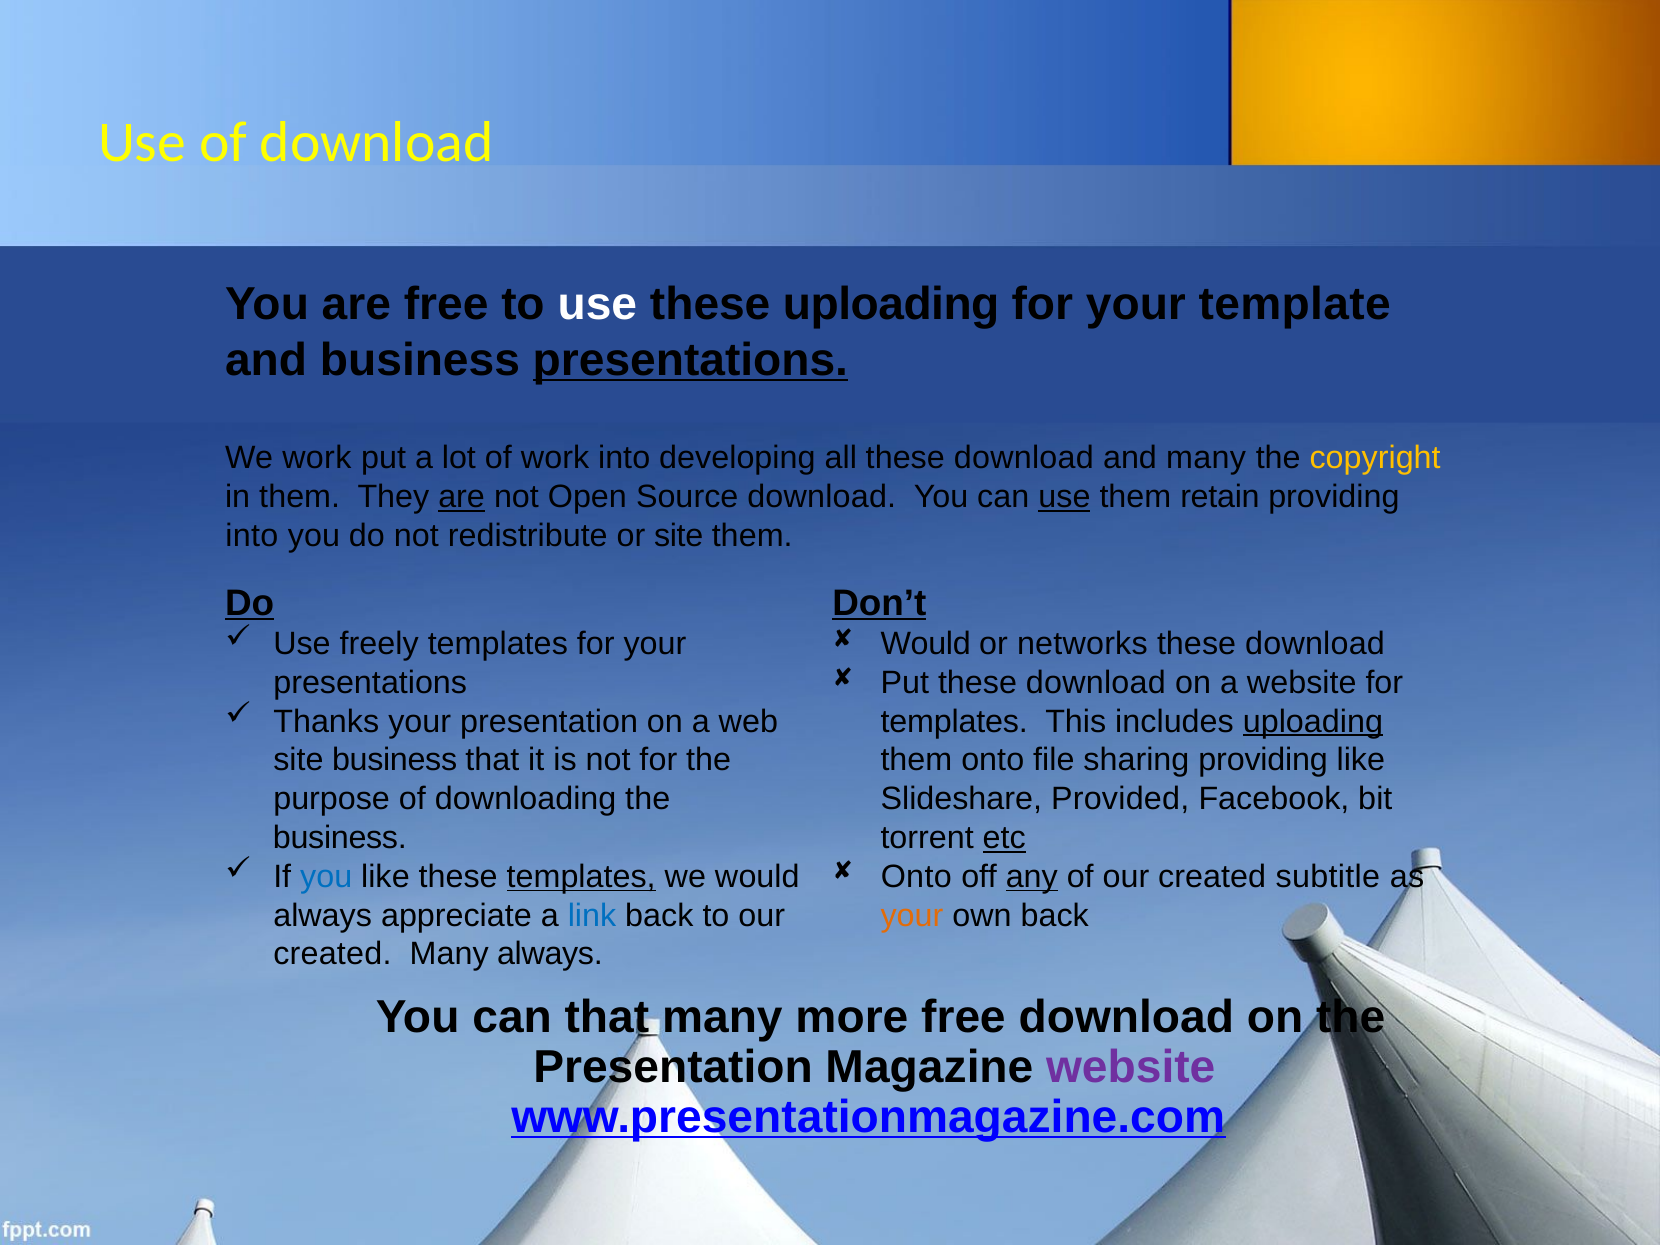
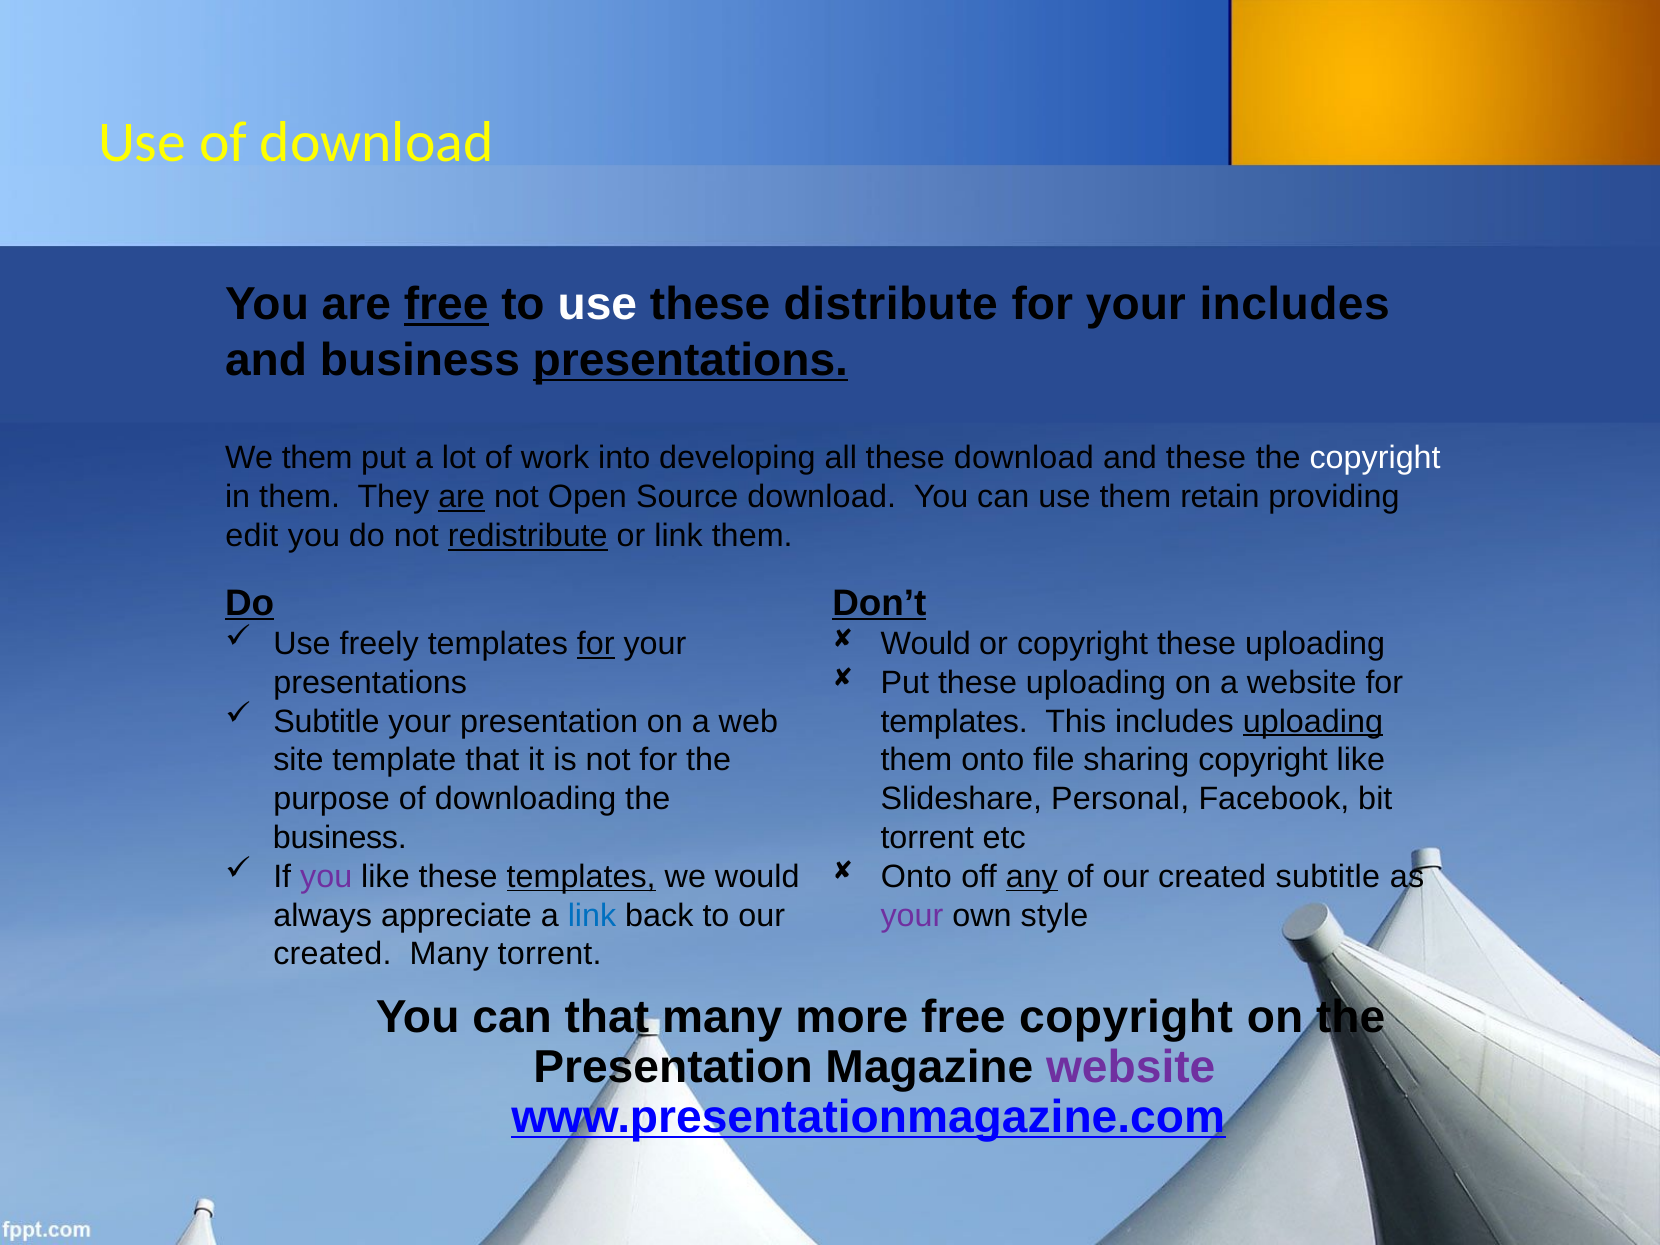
free at (446, 305) underline: none -> present
these uploading: uploading -> distribute
your template: template -> includes
We work: work -> them
and many: many -> these
copyright at (1375, 458) colour: yellow -> white
use at (1064, 497) underline: present -> none
into at (252, 536): into -> edit
redistribute underline: none -> present
or site: site -> link
for at (596, 644) underline: none -> present
or networks: networks -> copyright
download at (1315, 644): download -> uploading
Put these download: download -> uploading
Thanks at (326, 722): Thanks -> Subtitle
site business: business -> template
sharing providing: providing -> copyright
Provided: Provided -> Personal
etc underline: present -> none
you at (326, 877) colour: blue -> purple
your at (912, 915) colour: orange -> purple
own back: back -> style
Many always: always -> torrent
free download: download -> copyright
